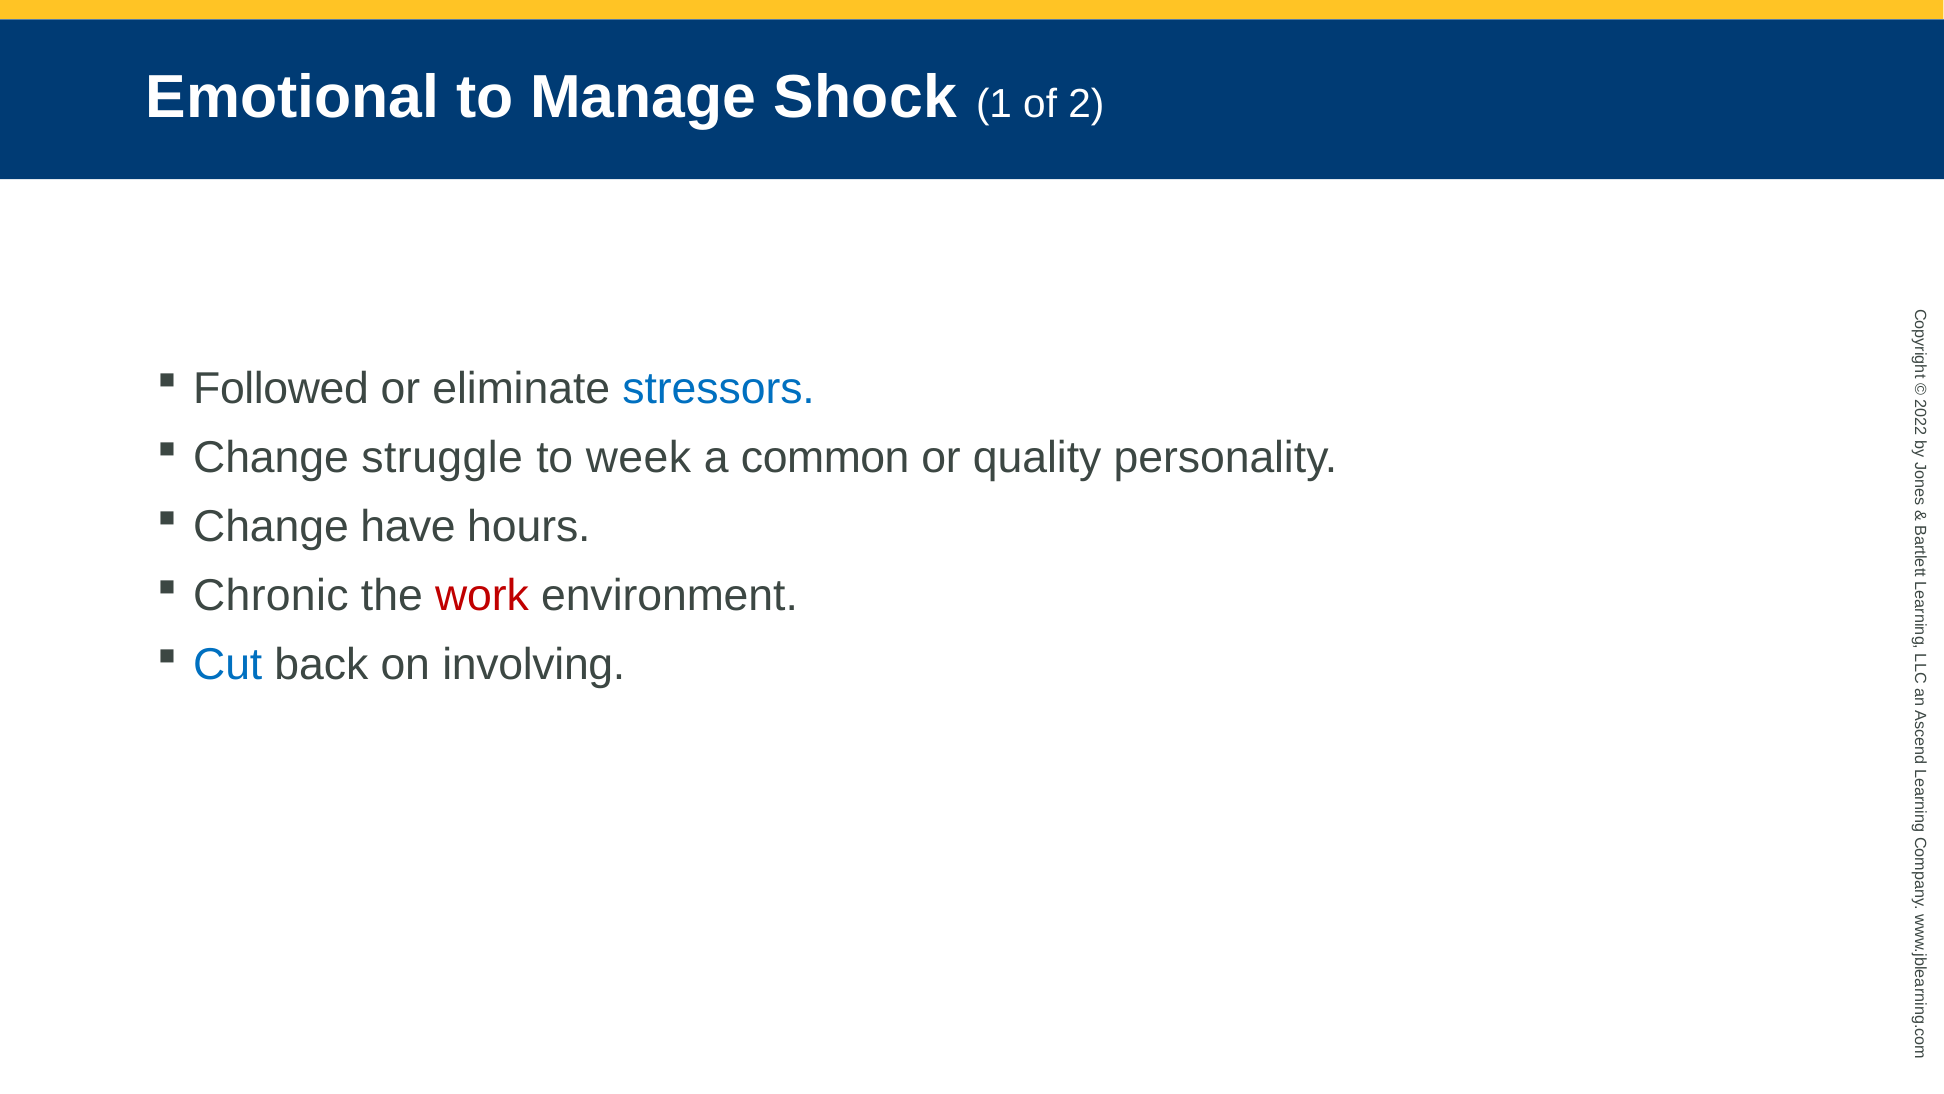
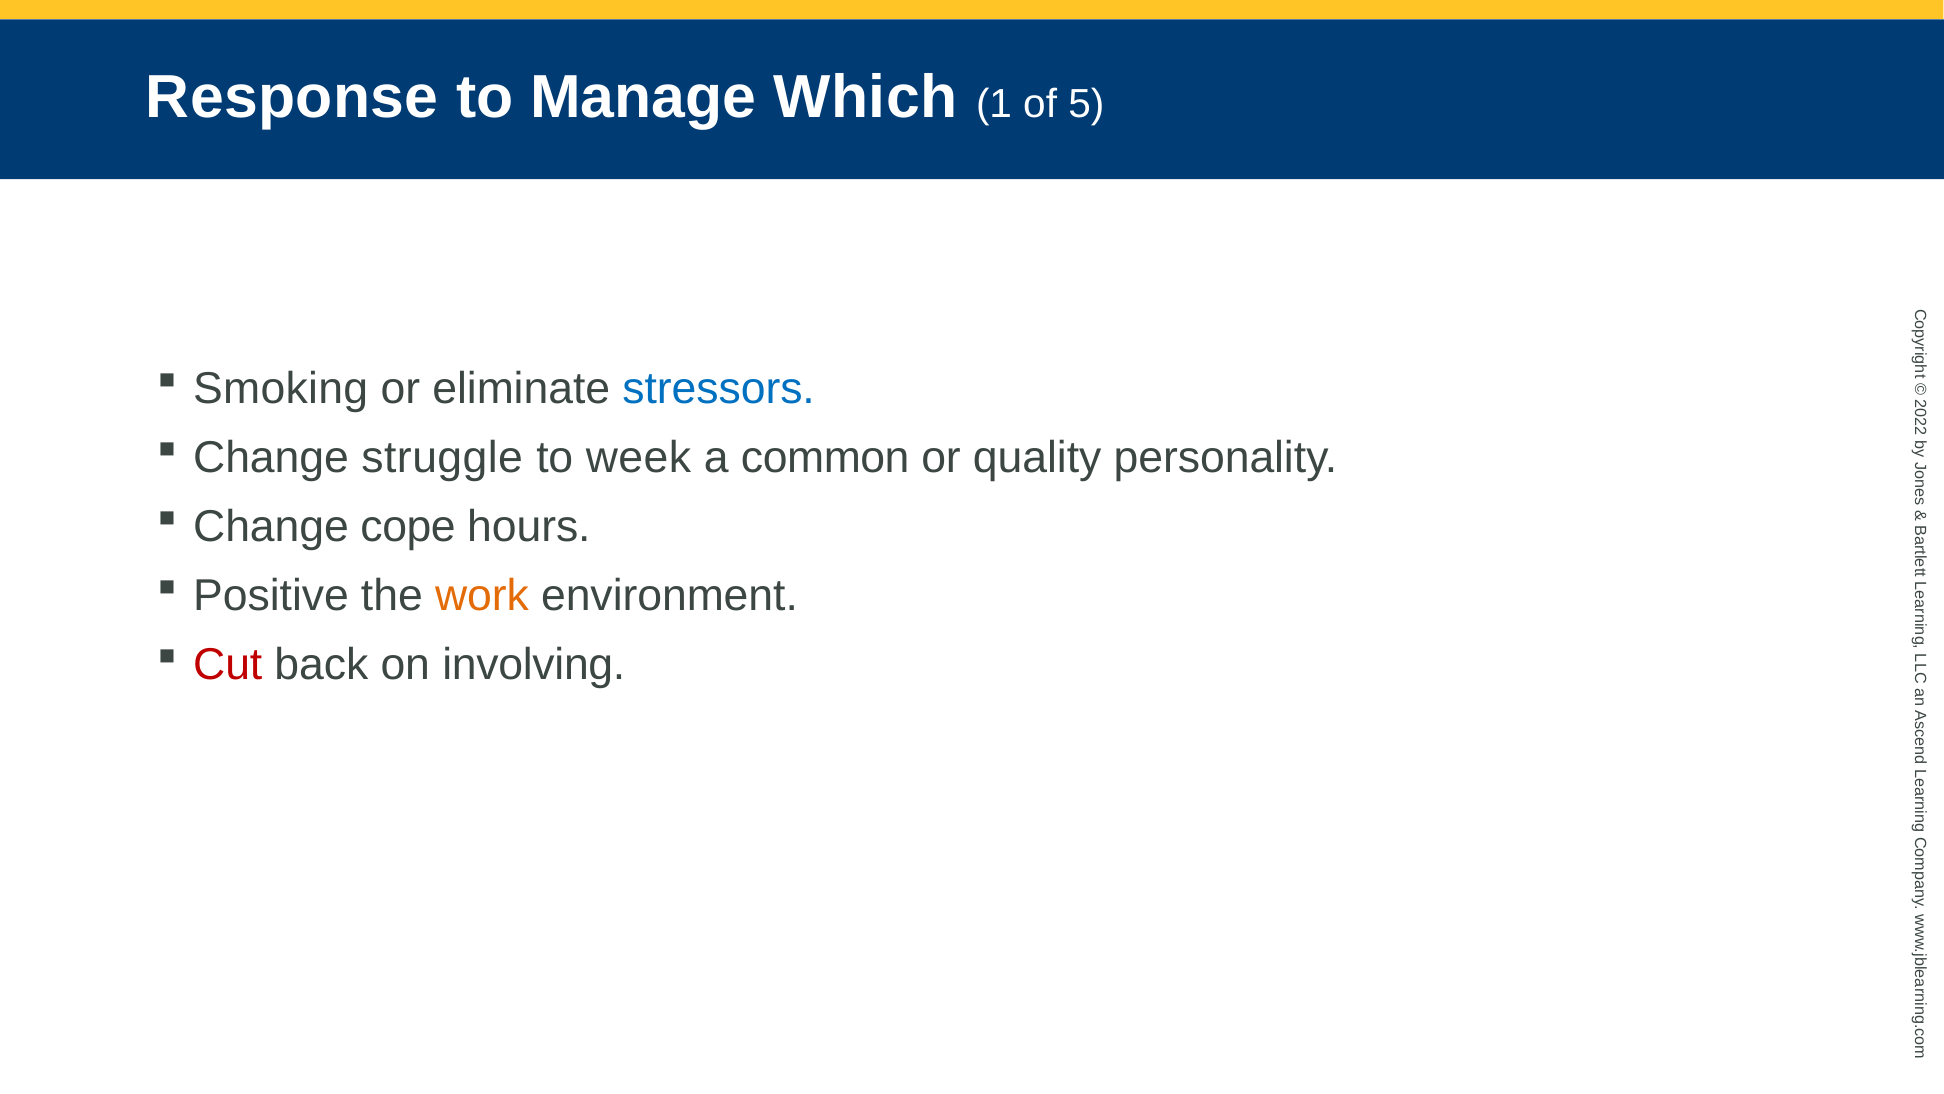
Emotional: Emotional -> Response
Shock: Shock -> Which
of 2: 2 -> 5
Followed: Followed -> Smoking
have: have -> cope
Chronic: Chronic -> Positive
work colour: red -> orange
Cut colour: blue -> red
